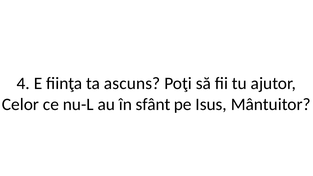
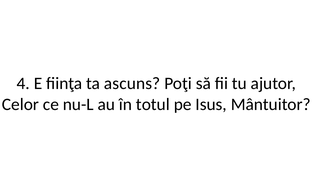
sfânt: sfânt -> totul
